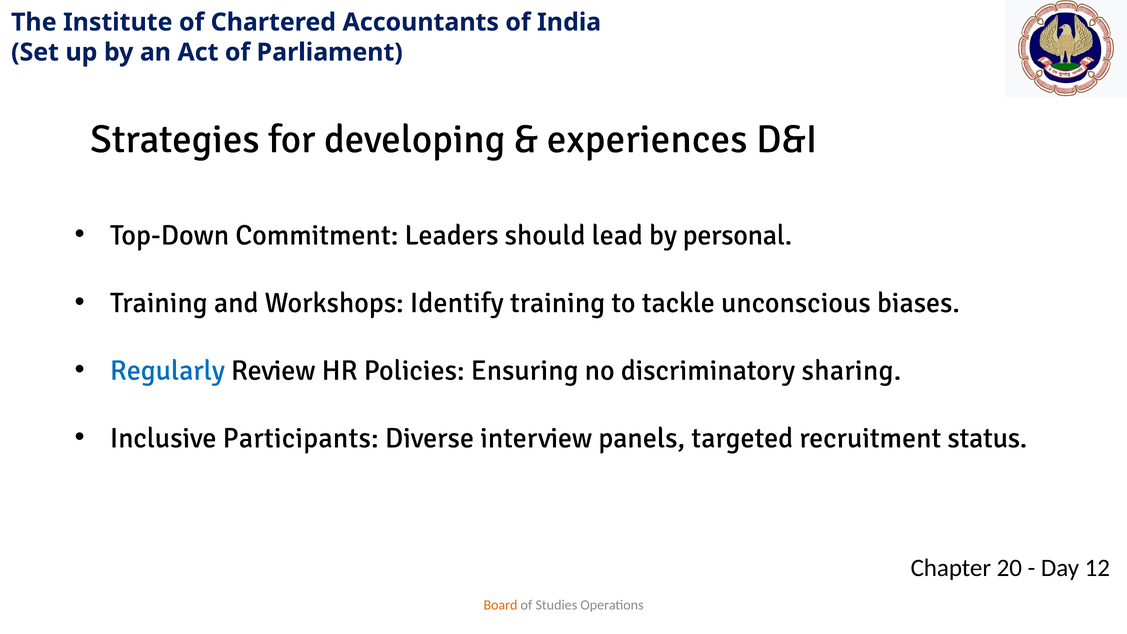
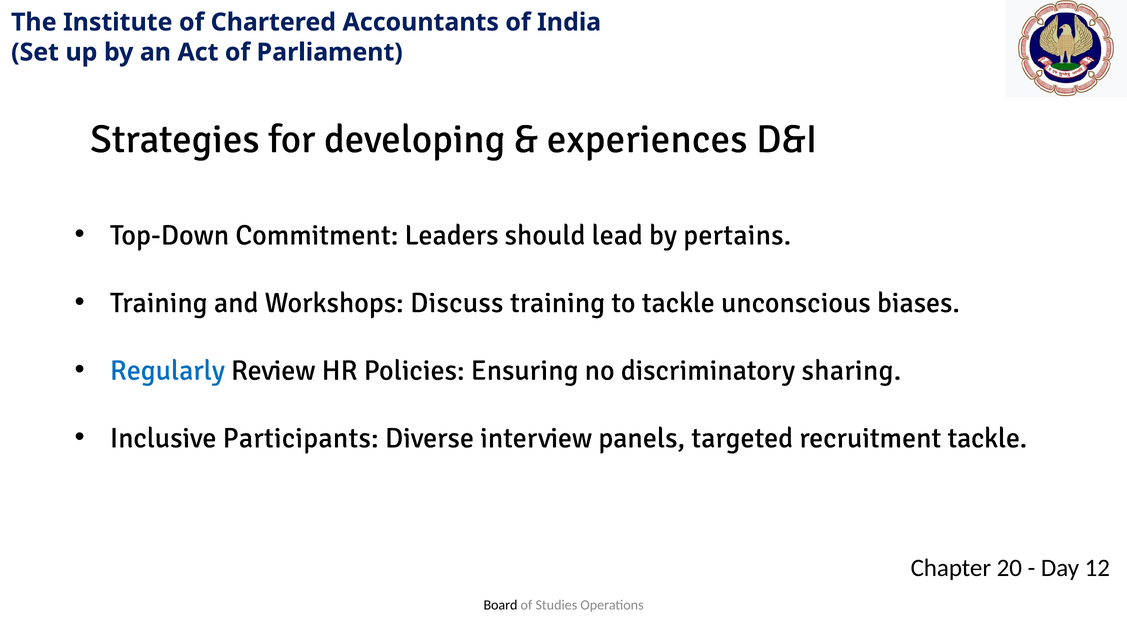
personal: personal -> pertains
Identify: Identify -> Discuss
recruitment status: status -> tackle
Board colour: orange -> black
